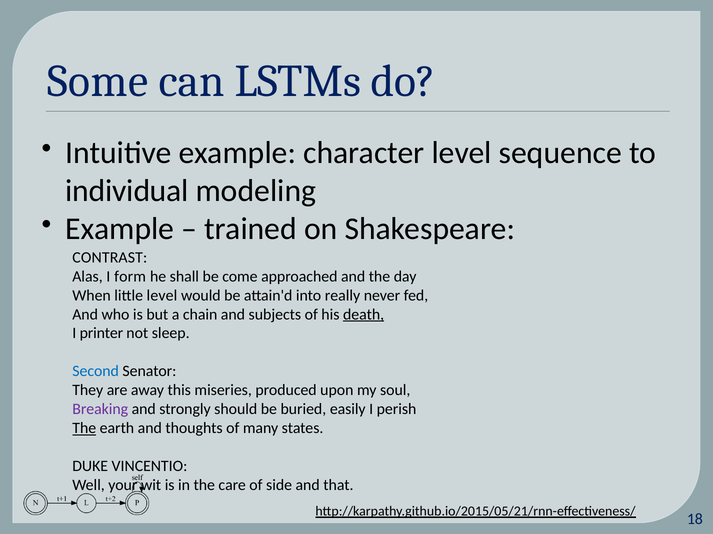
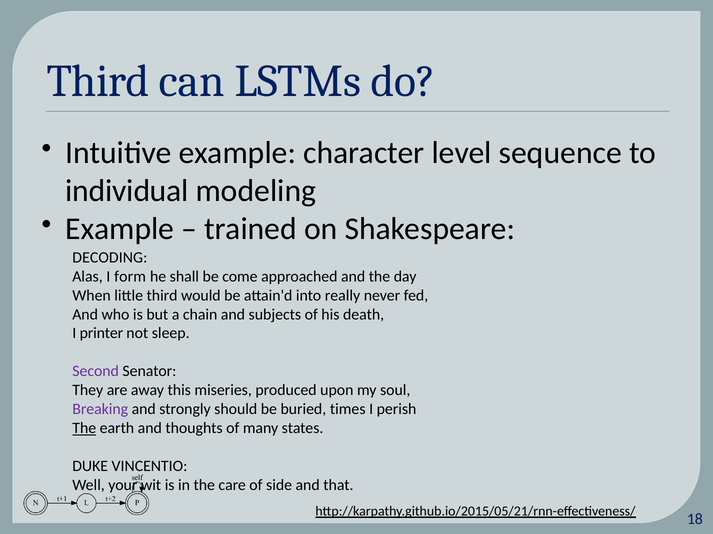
Some at (98, 81): Some -> Third
CONTRAST: CONTRAST -> DECODING
little level: level -> third
death underline: present -> none
Second colour: blue -> purple
easily: easily -> times
